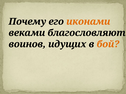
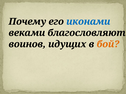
иконами colour: orange -> blue
